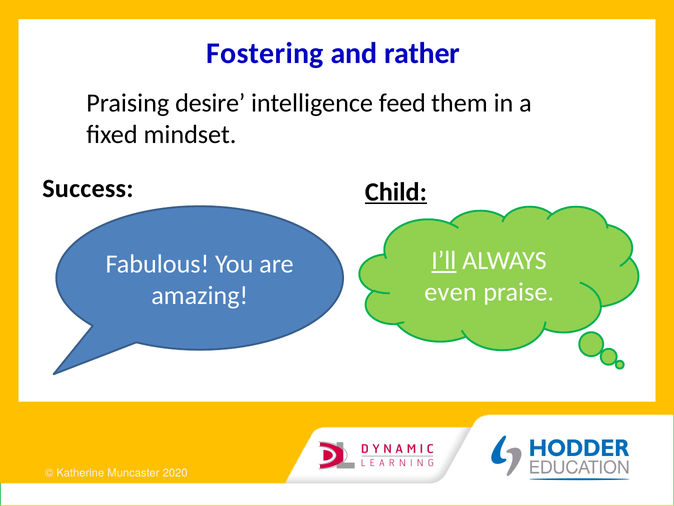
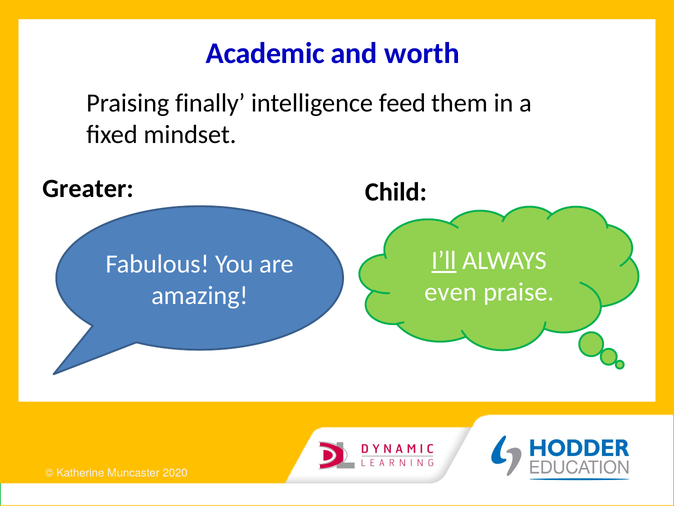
Fostering: Fostering -> Academic
rather: rather -> worth
desire: desire -> finally
Success: Success -> Greater
Child underline: present -> none
